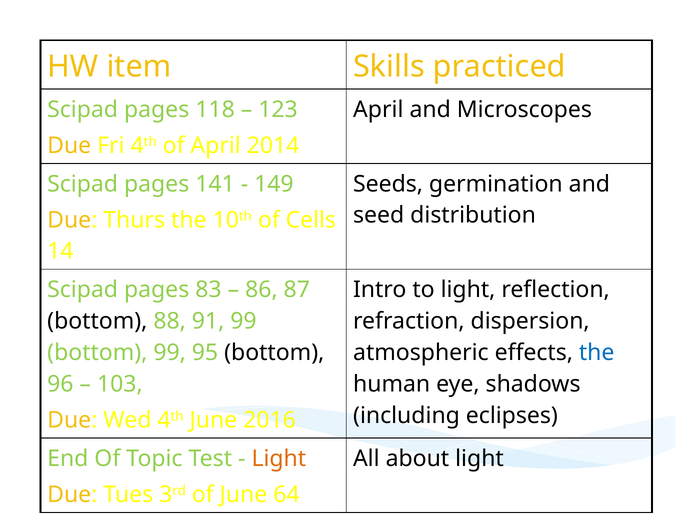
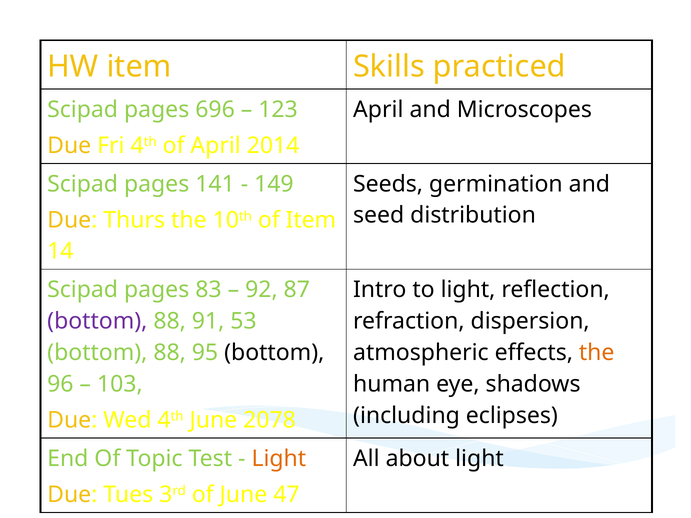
118: 118 -> 696
of Cells: Cells -> Item
86: 86 -> 92
bottom at (97, 321) colour: black -> purple
91 99: 99 -> 53
99 at (170, 353): 99 -> 88
the at (597, 353) colour: blue -> orange
2016: 2016 -> 2078
64: 64 -> 47
